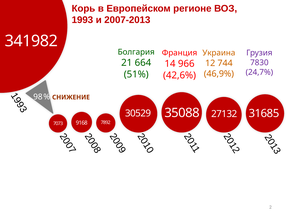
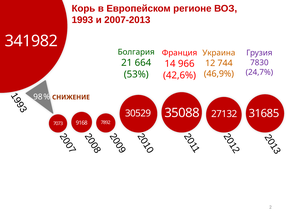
51%: 51% -> 53%
